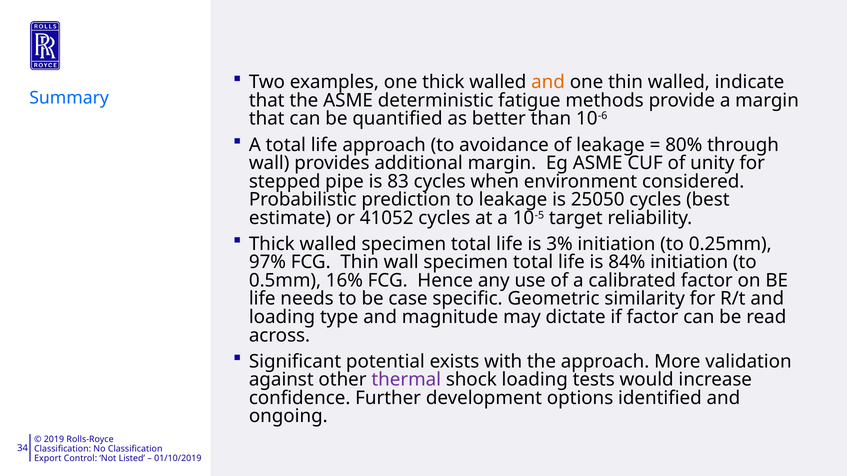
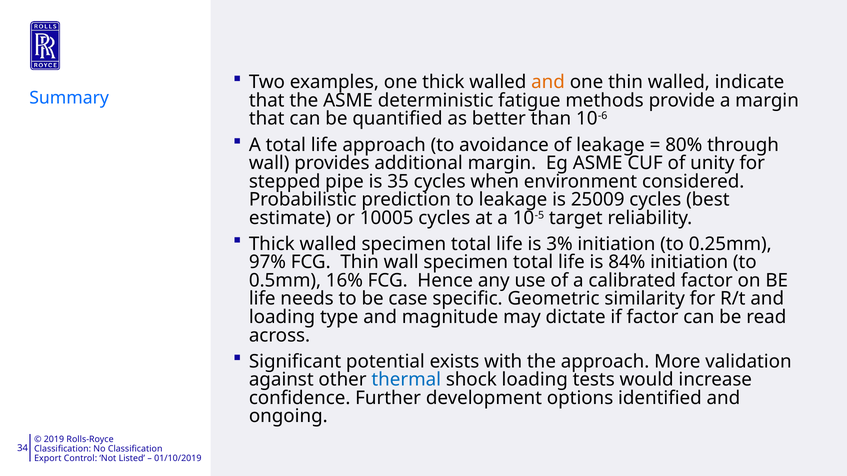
83: 83 -> 35
25050: 25050 -> 25009
41052: 41052 -> 10005
thermal colour: purple -> blue
